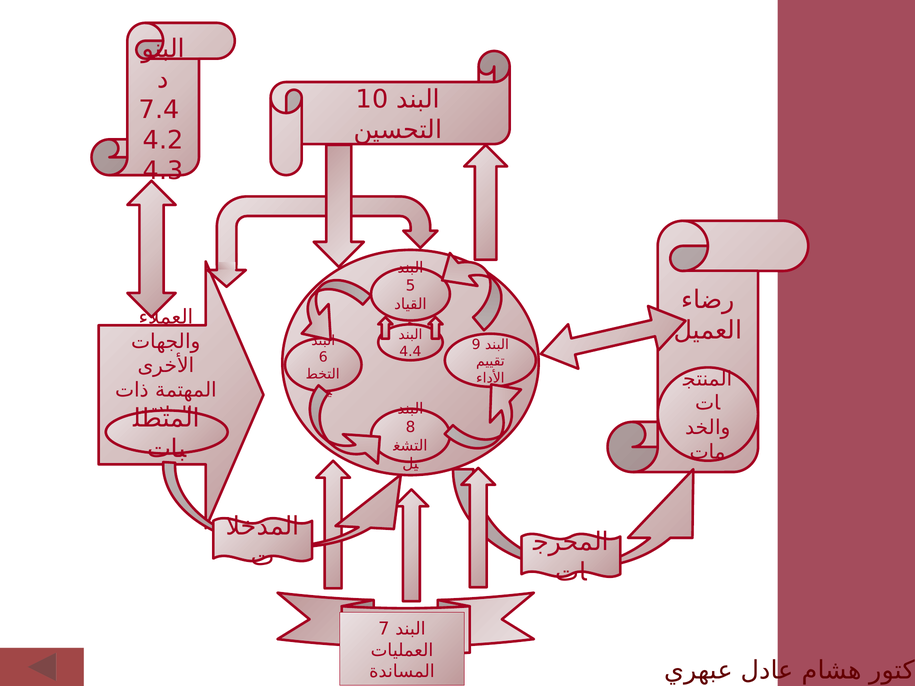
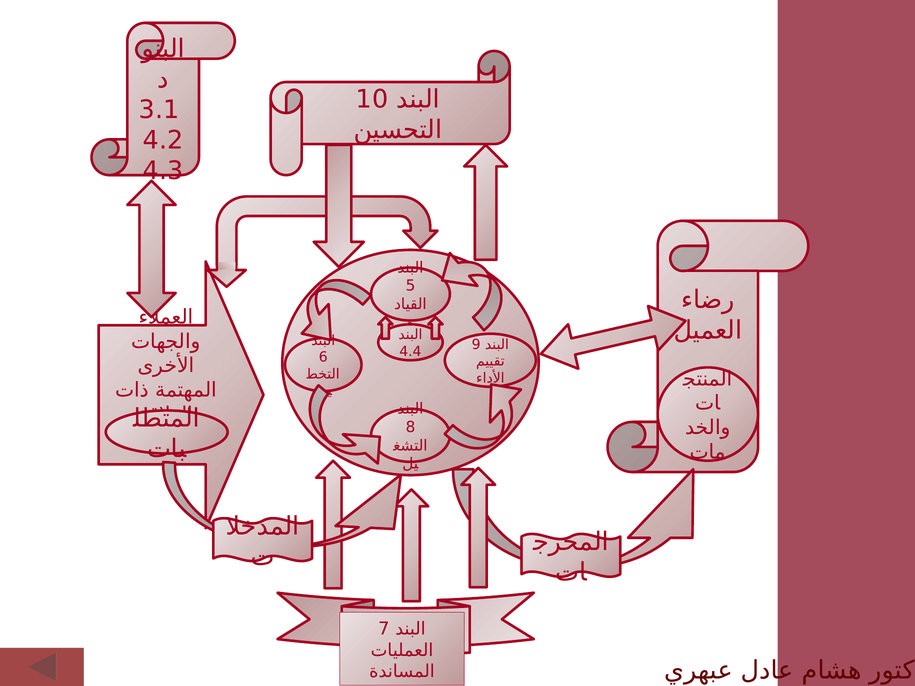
7.4: 7.4 -> 3.1
